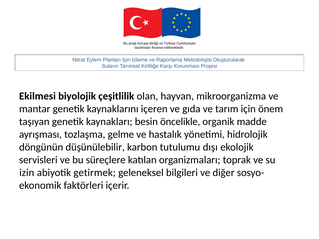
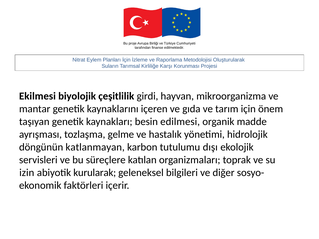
olan: olan -> girdi
öncelikle: öncelikle -> edilmesi
düşünülebilir: düşünülebilir -> katlanmayan
getirmek: getirmek -> kurularak
